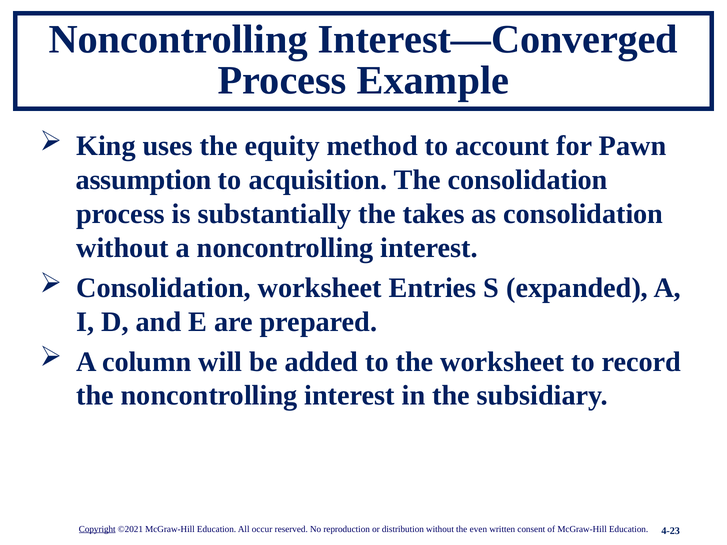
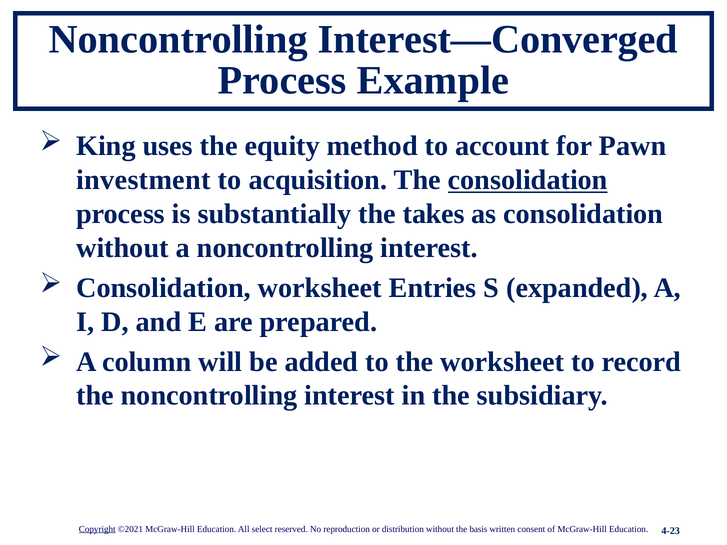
assumption: assumption -> investment
consolidation at (528, 180) underline: none -> present
occur: occur -> select
even: even -> basis
